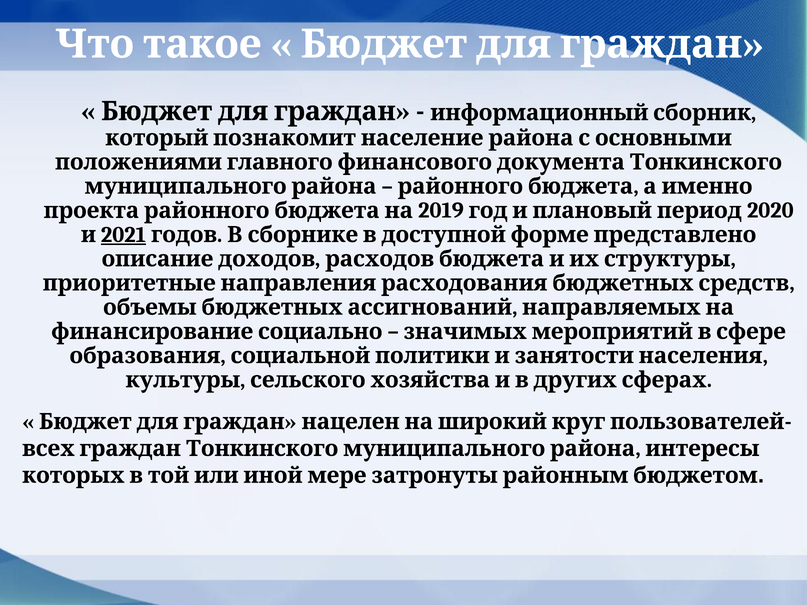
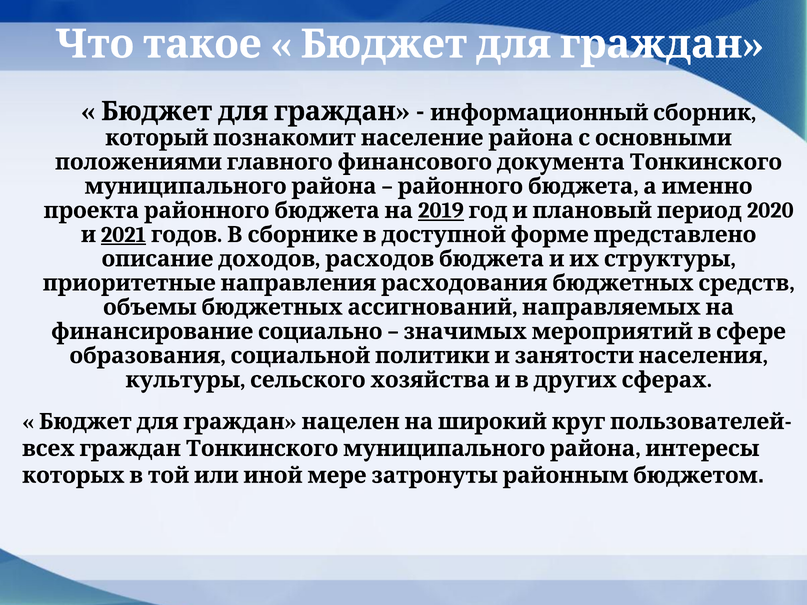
2019 underline: none -> present
